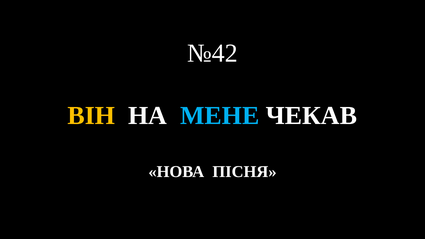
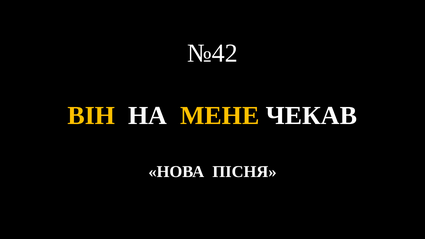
МЕНЕ colour: light blue -> yellow
